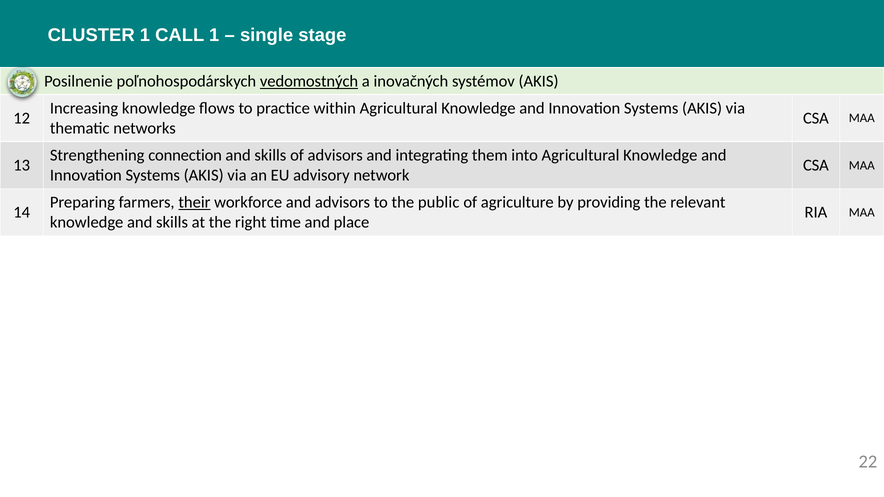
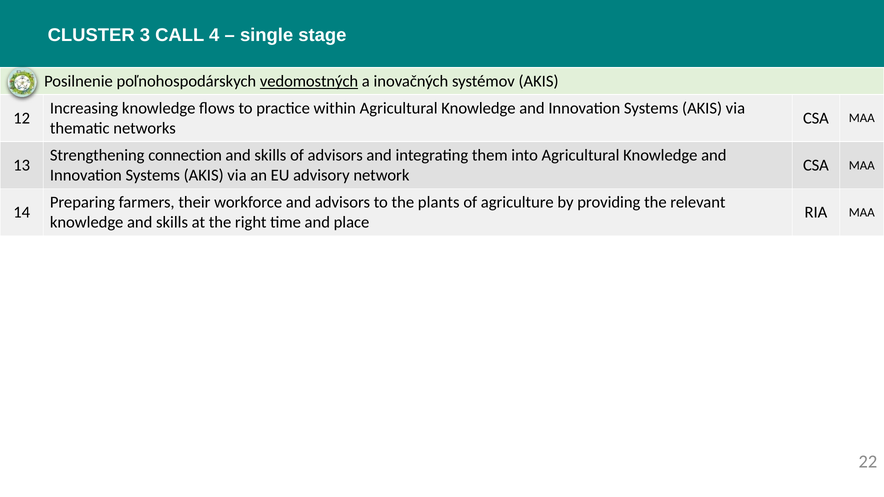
CLUSTER 1: 1 -> 3
CALL 1: 1 -> 4
their underline: present -> none
public: public -> plants
